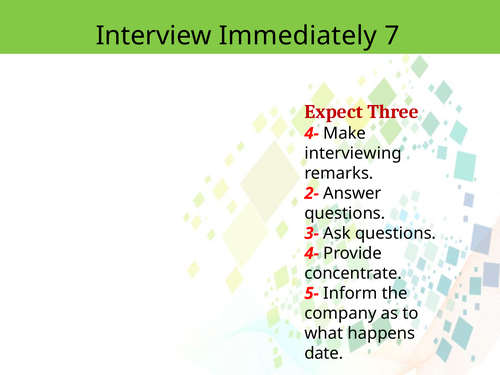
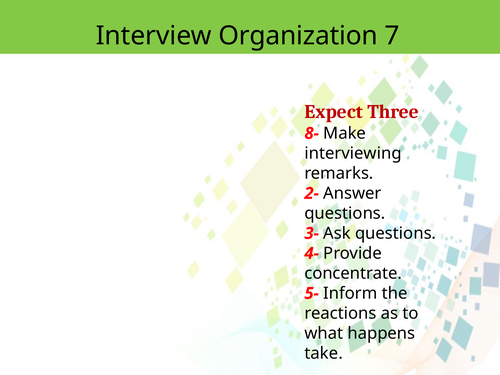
Immediately: Immediately -> Organization
4- at (312, 133): 4- -> 8-
company: company -> reactions
date: date -> take
